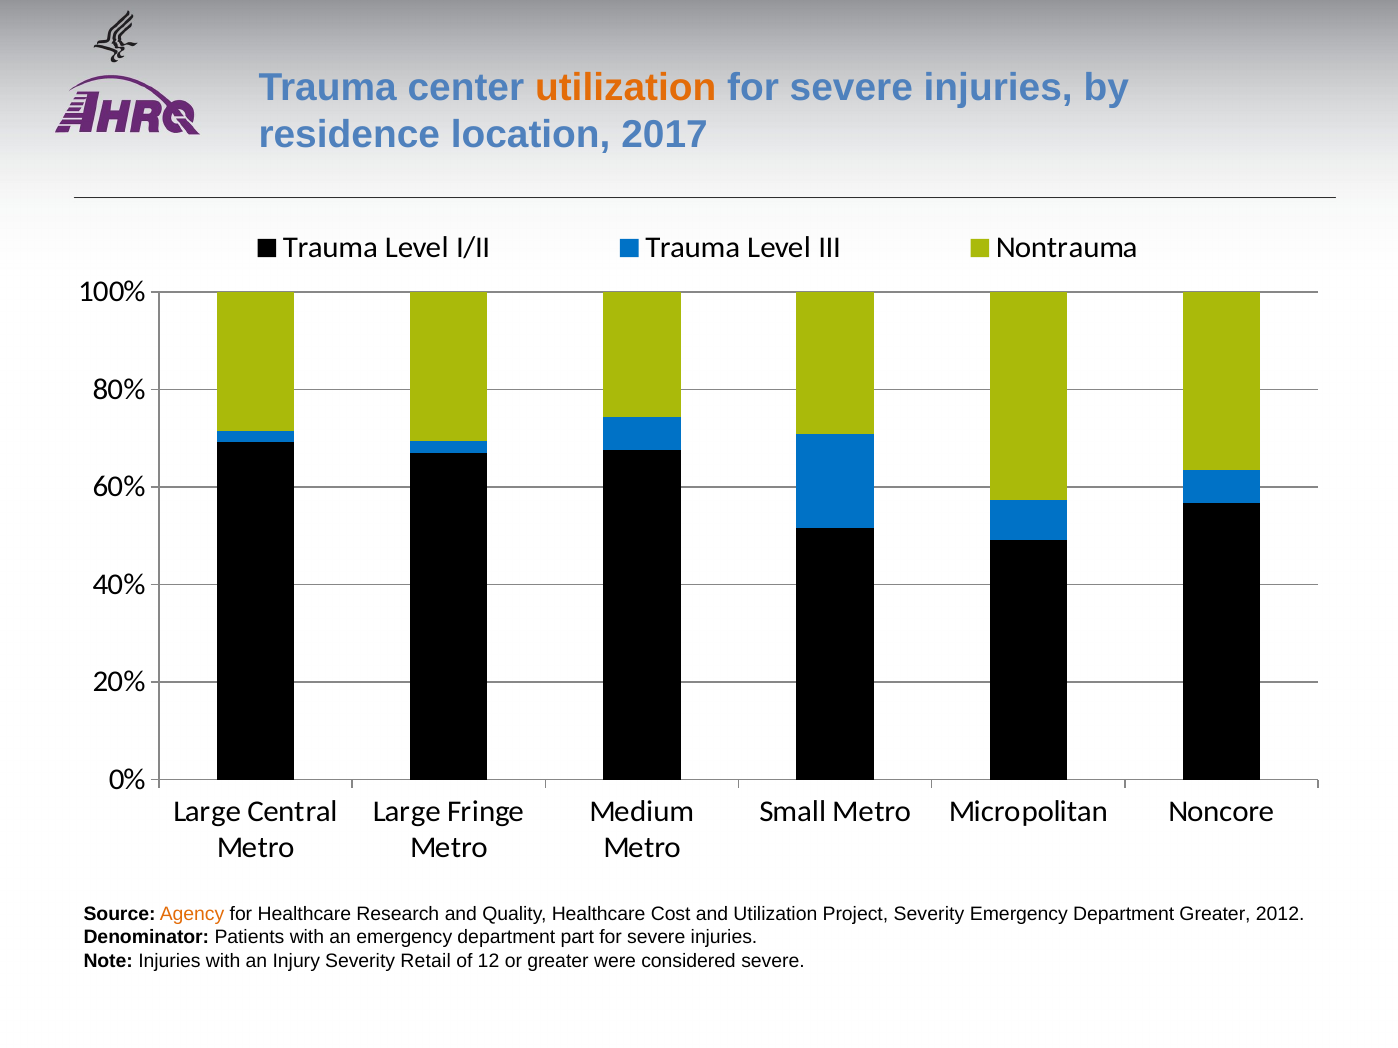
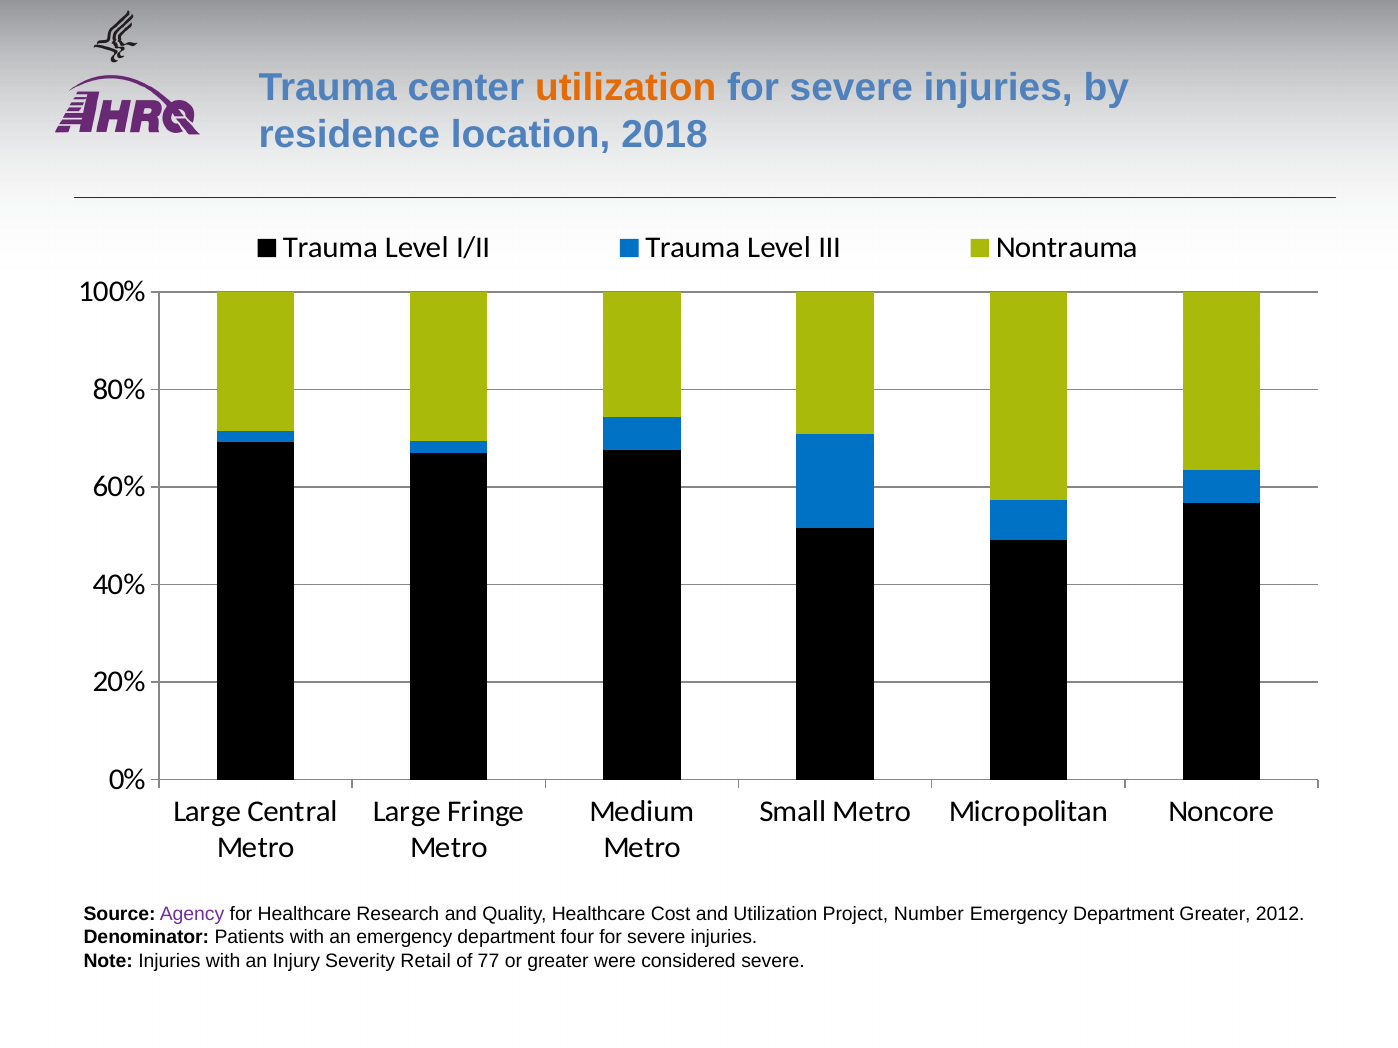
2017: 2017 -> 2018
Agency colour: orange -> purple
Project Severity: Severity -> Number
part: part -> four
12: 12 -> 77
